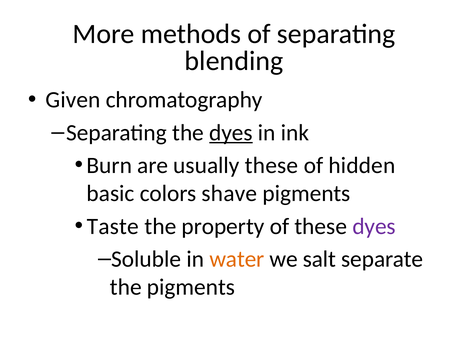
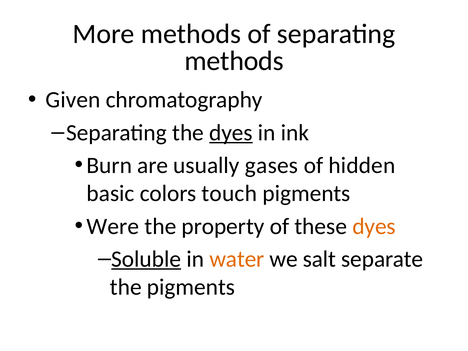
blending at (234, 61): blending -> methods
usually these: these -> gases
shave: shave -> touch
Taste: Taste -> Were
dyes at (374, 226) colour: purple -> orange
Soluble underline: none -> present
